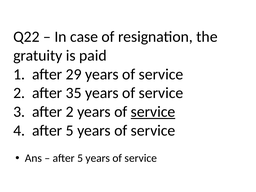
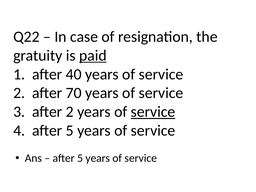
paid underline: none -> present
29: 29 -> 40
35: 35 -> 70
